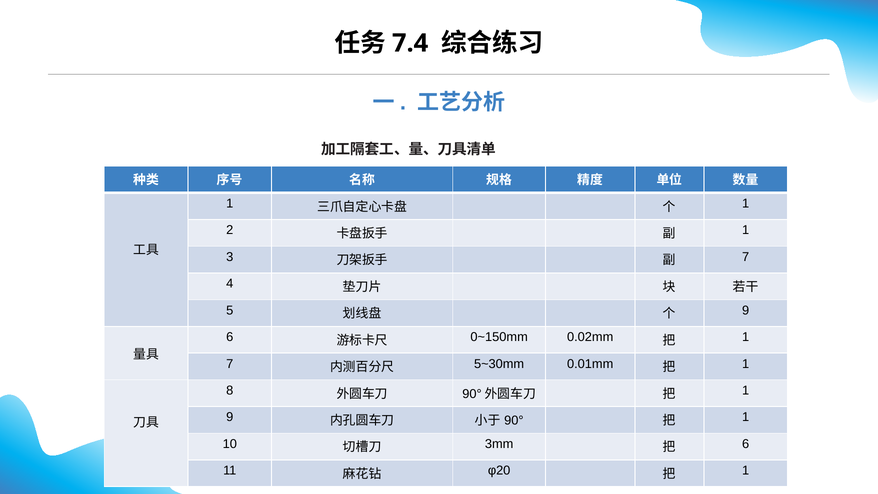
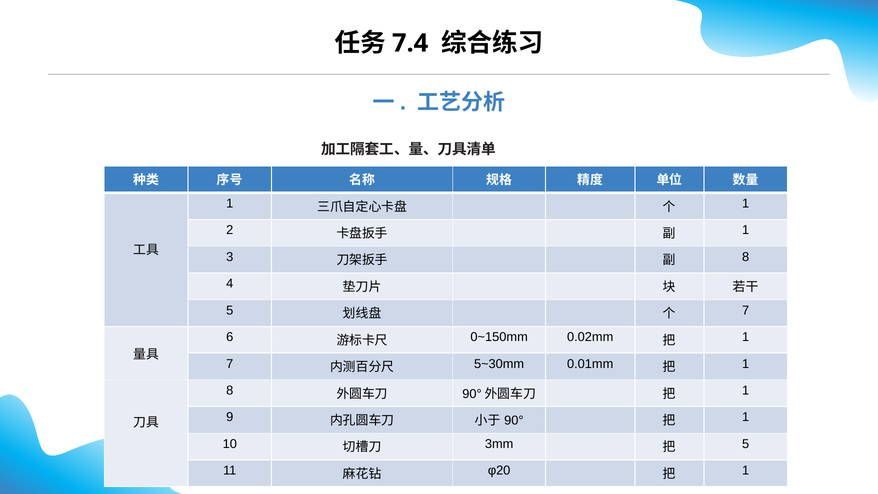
7 at (746, 257): 7 -> 8
9 at (746, 310): 9 -> 7
6 at (746, 444): 6 -> 5
